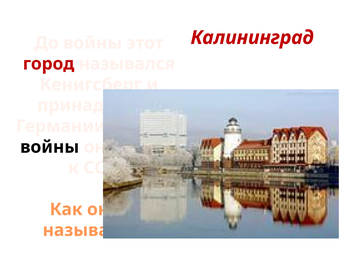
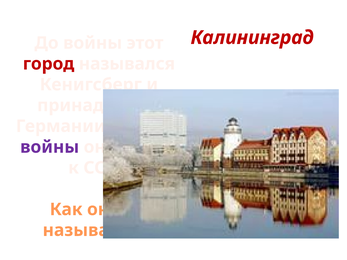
войны at (50, 147) colour: black -> purple
